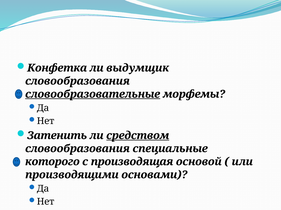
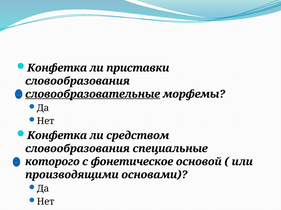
выдумщик: выдумщик -> приставки
Затенить at (57, 136): Затенить -> Конфетка
средством underline: present -> none
производящая: производящая -> фонетическое
